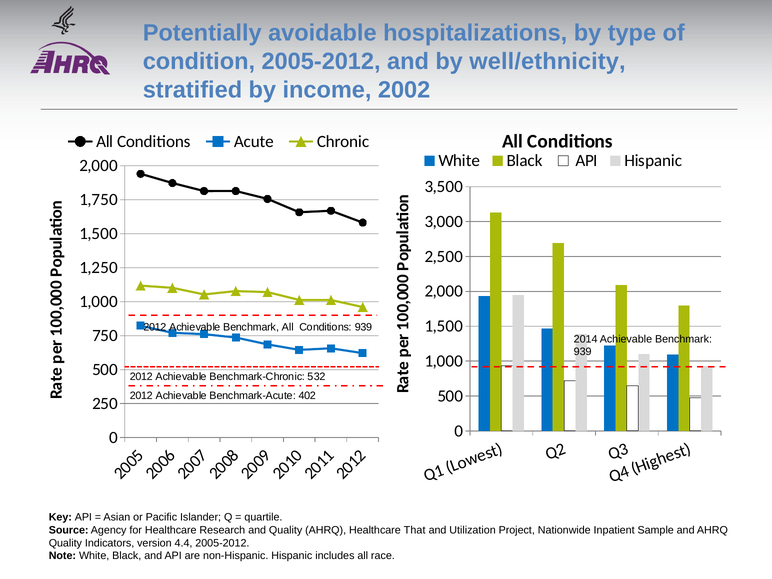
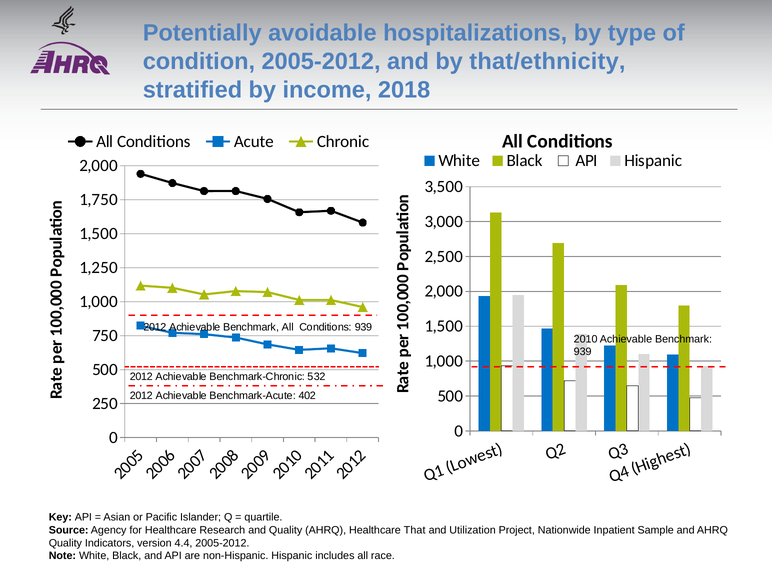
well/ethnicity: well/ethnicity -> that/ethnicity
2002: 2002 -> 2018
2014: 2014 -> 2010
